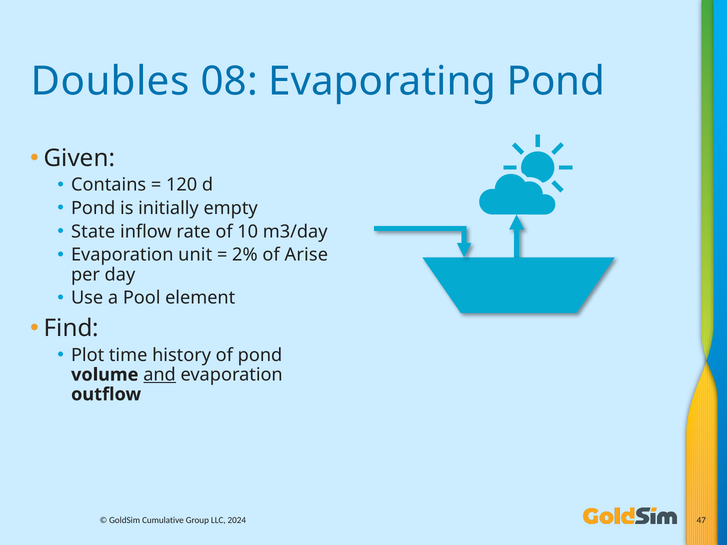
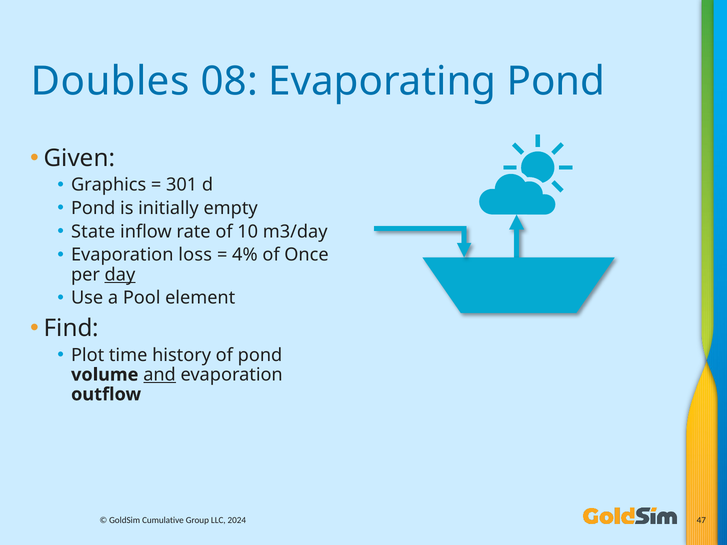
Contains: Contains -> Graphics
120: 120 -> 301
unit: unit -> loss
2%: 2% -> 4%
Arise: Arise -> Once
day underline: none -> present
